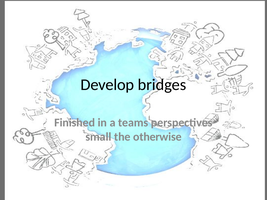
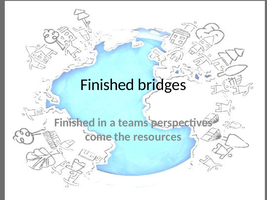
Develop at (107, 85): Develop -> Finished
small: small -> come
otherwise: otherwise -> resources
